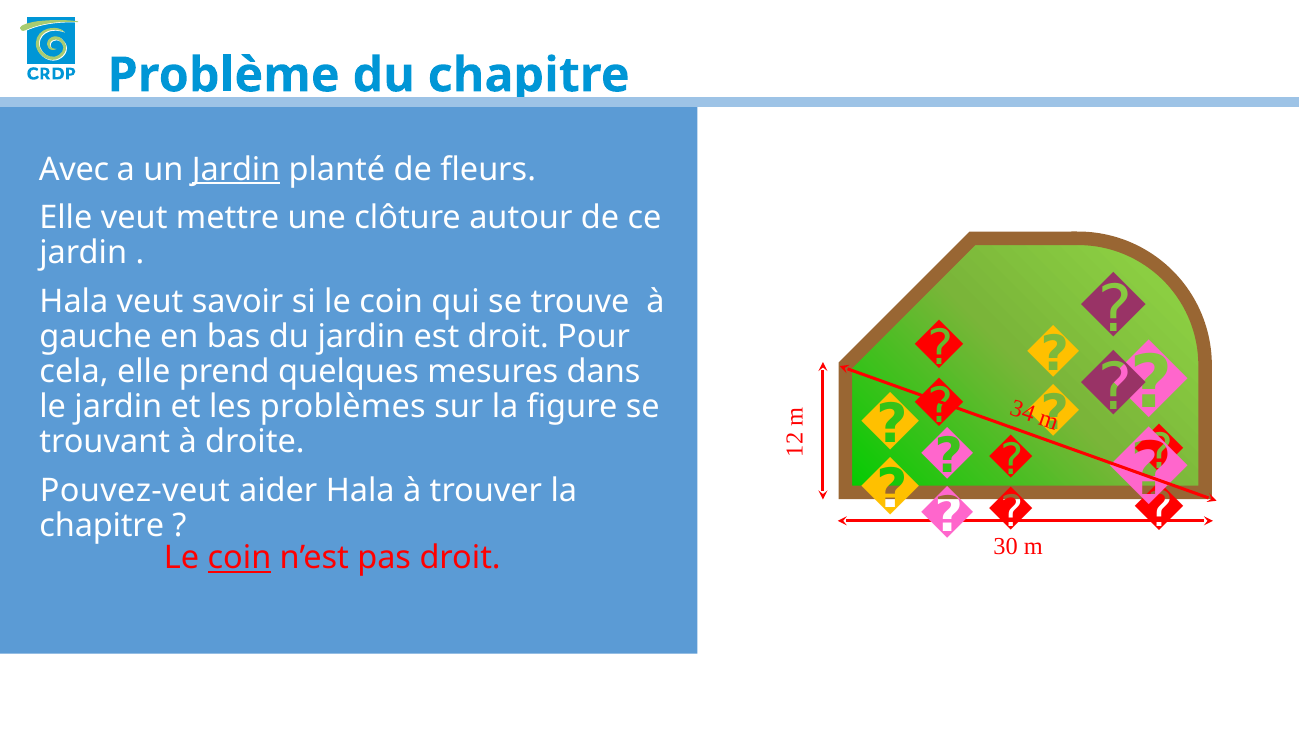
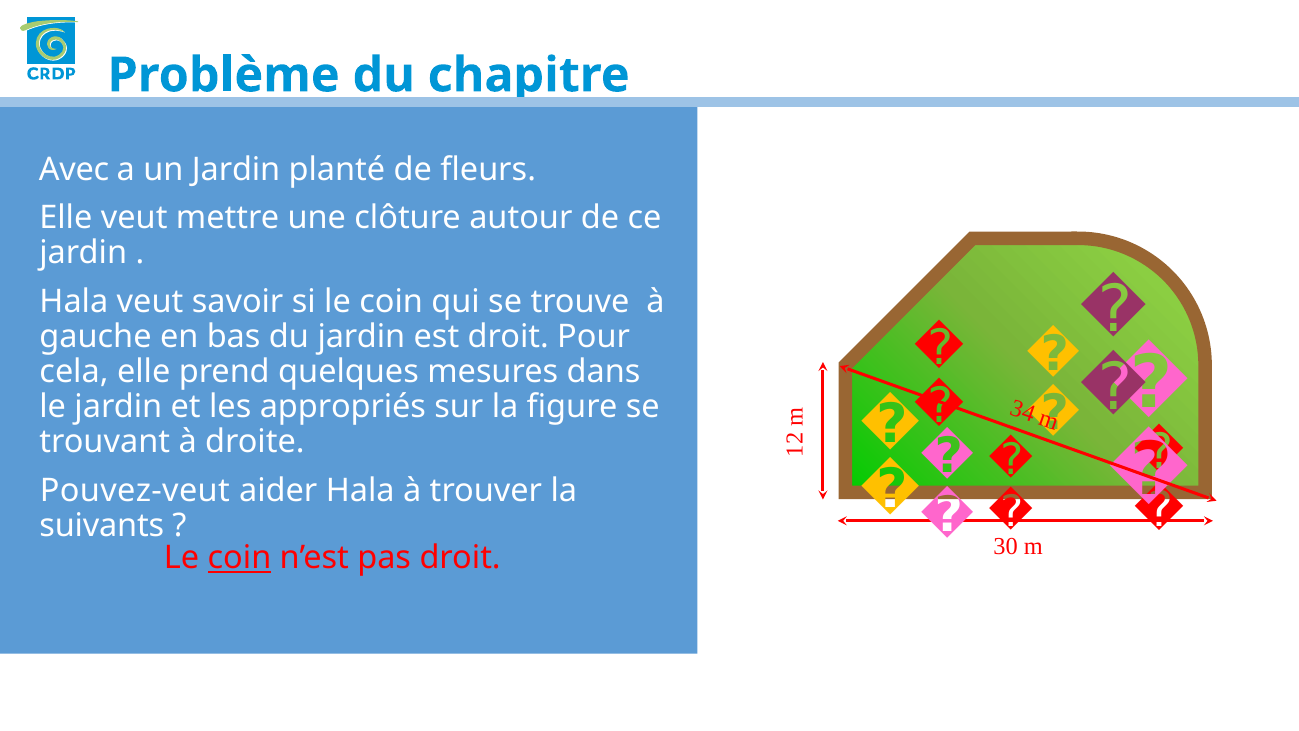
Jardin at (236, 169) underline: present -> none
problèmes: problèmes -> appropriés
chapitre at (102, 526): chapitre -> suivants
